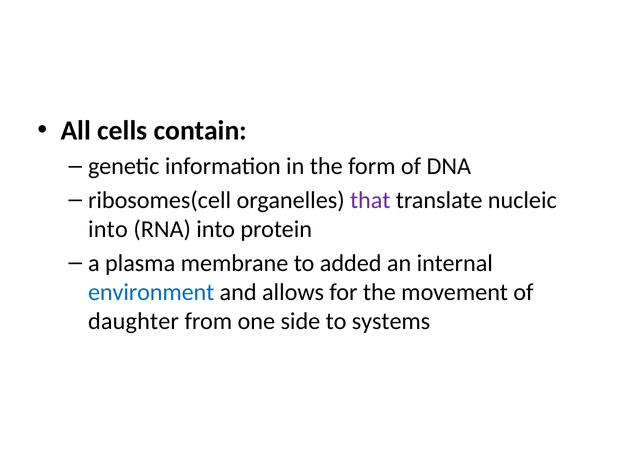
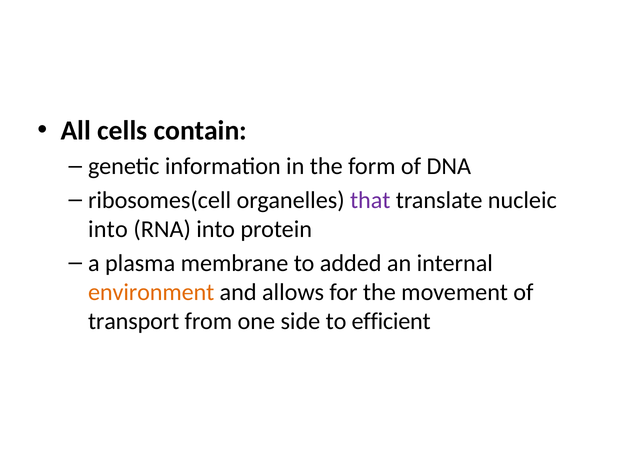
environment colour: blue -> orange
daughter: daughter -> transport
systems: systems -> efficient
